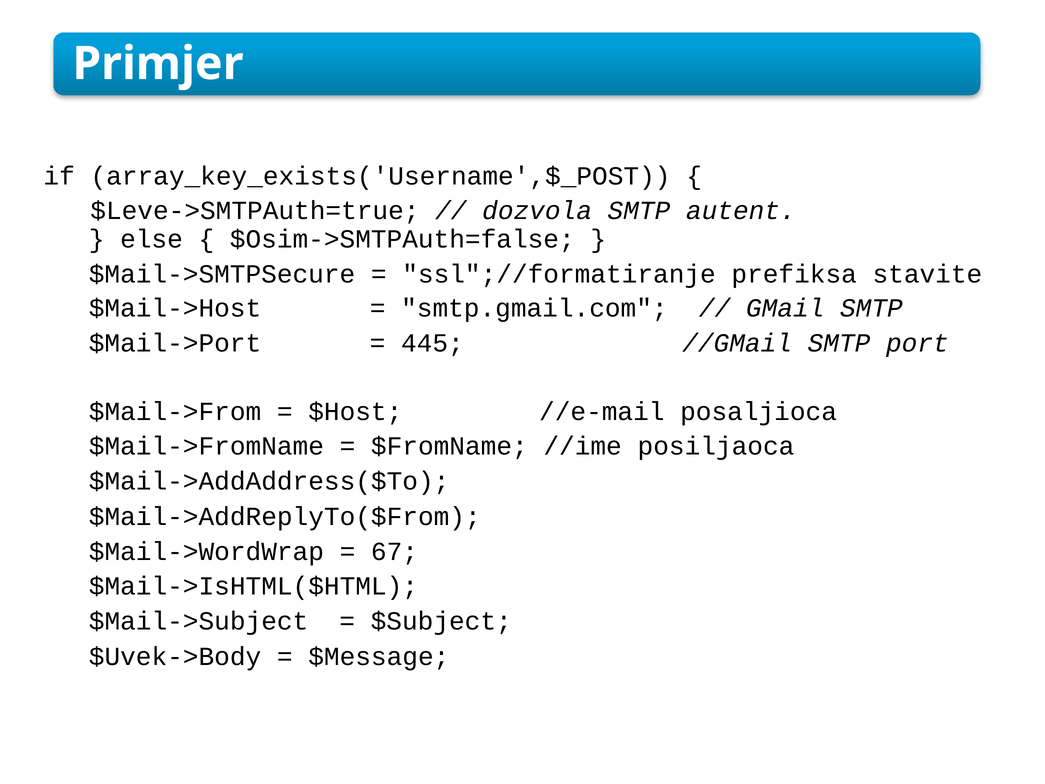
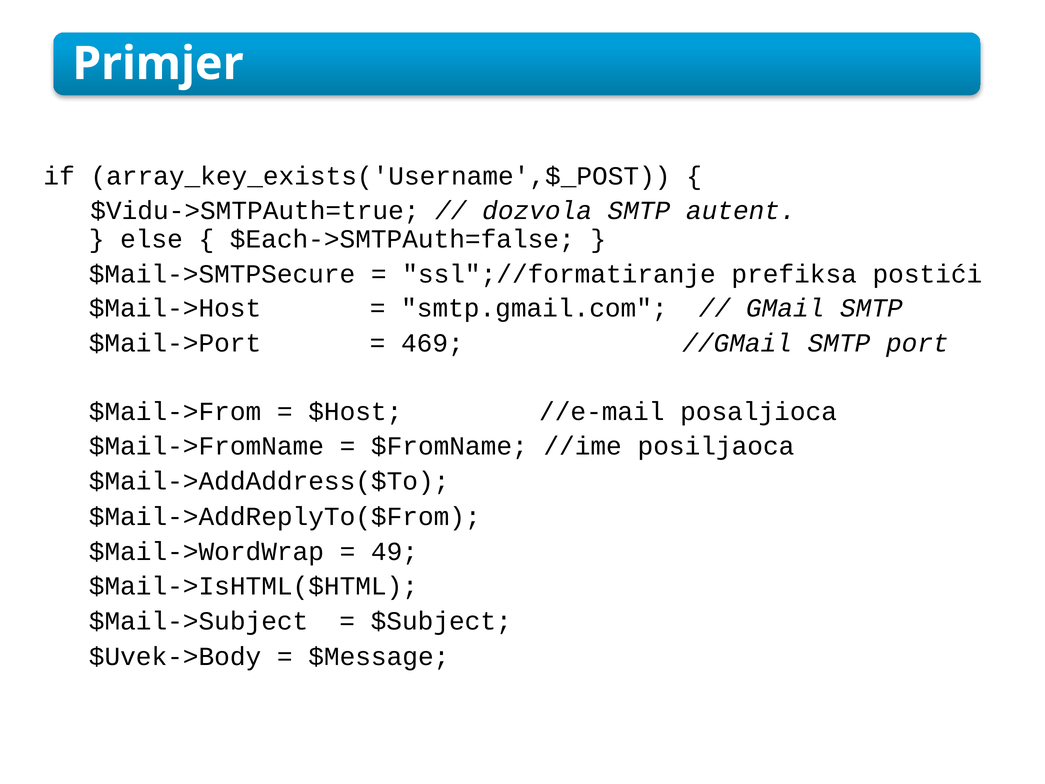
$Leve->SMTPAuth=true: $Leve->SMTPAuth=true -> $Vidu->SMTPAuth=true
$Osim->SMTPAuth=false: $Osim->SMTPAuth=false -> $Each->SMTPAuth=false
stavite: stavite -> postići
445: 445 -> 469
67: 67 -> 49
